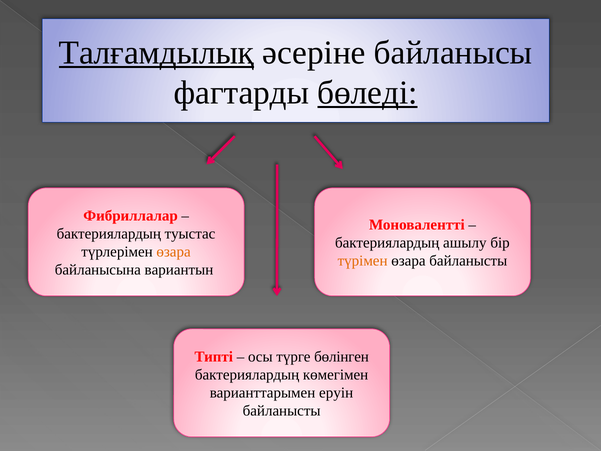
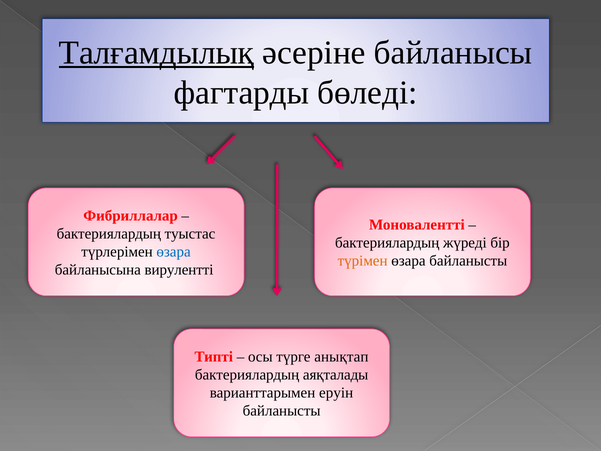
бөледі underline: present -> none
ашылу: ашылу -> жүреді
өзара at (174, 252) colour: orange -> blue
вариантын: вариантын -> вирулентті
бөлінген: бөлінген -> анықтап
көмегімен: көмегімен -> аяқталады
